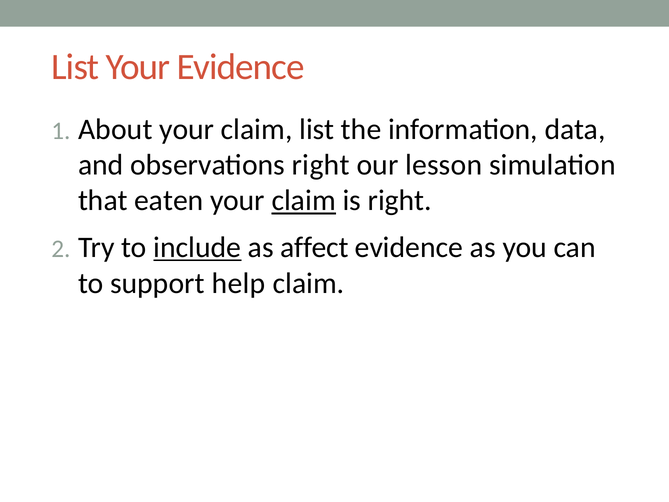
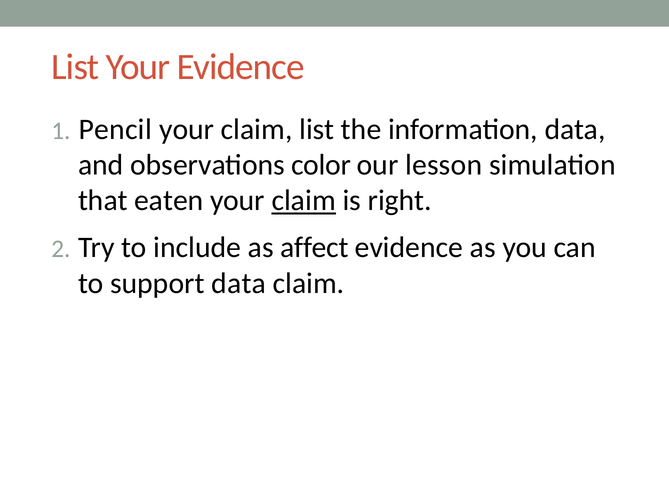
About: About -> Pencil
observations right: right -> color
include underline: present -> none
support help: help -> data
